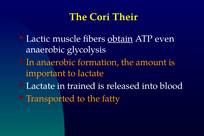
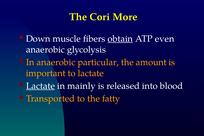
Their: Their -> More
Lactic: Lactic -> Down
formation: formation -> particular
Lactate at (40, 86) underline: none -> present
trained: trained -> mainly
